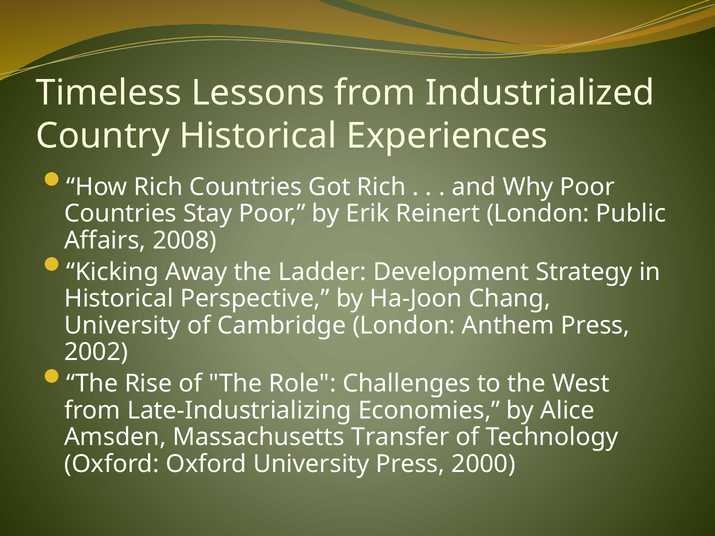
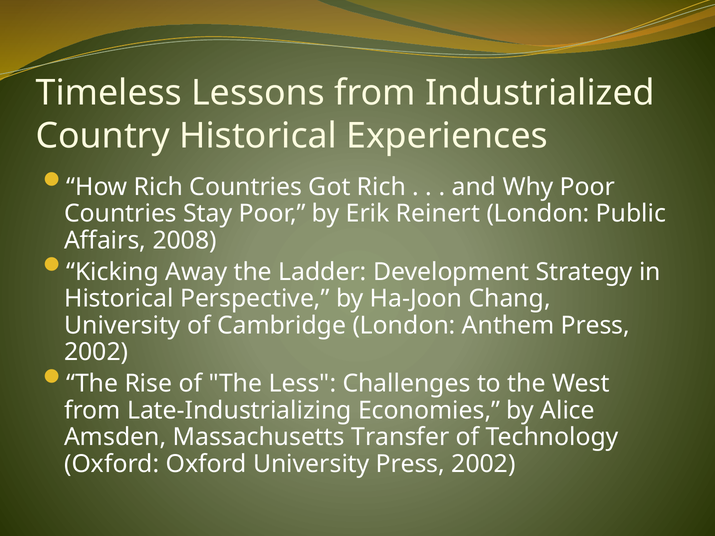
Role: Role -> Less
University Press 2000: 2000 -> 2002
